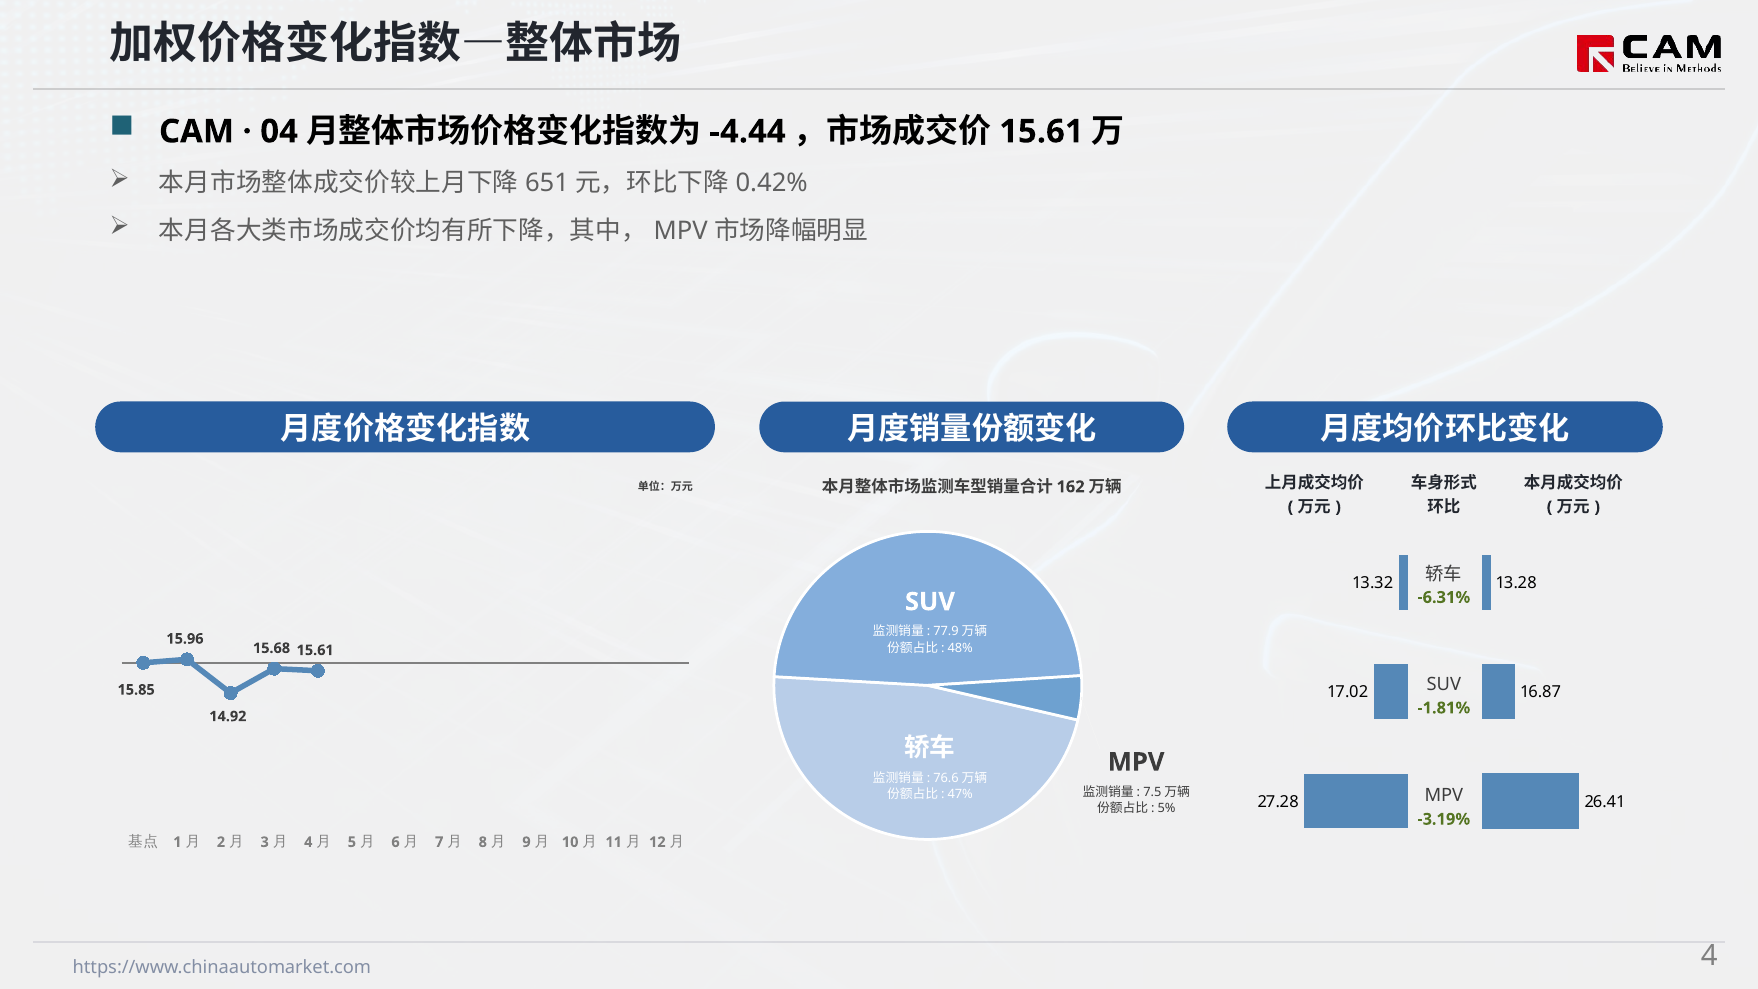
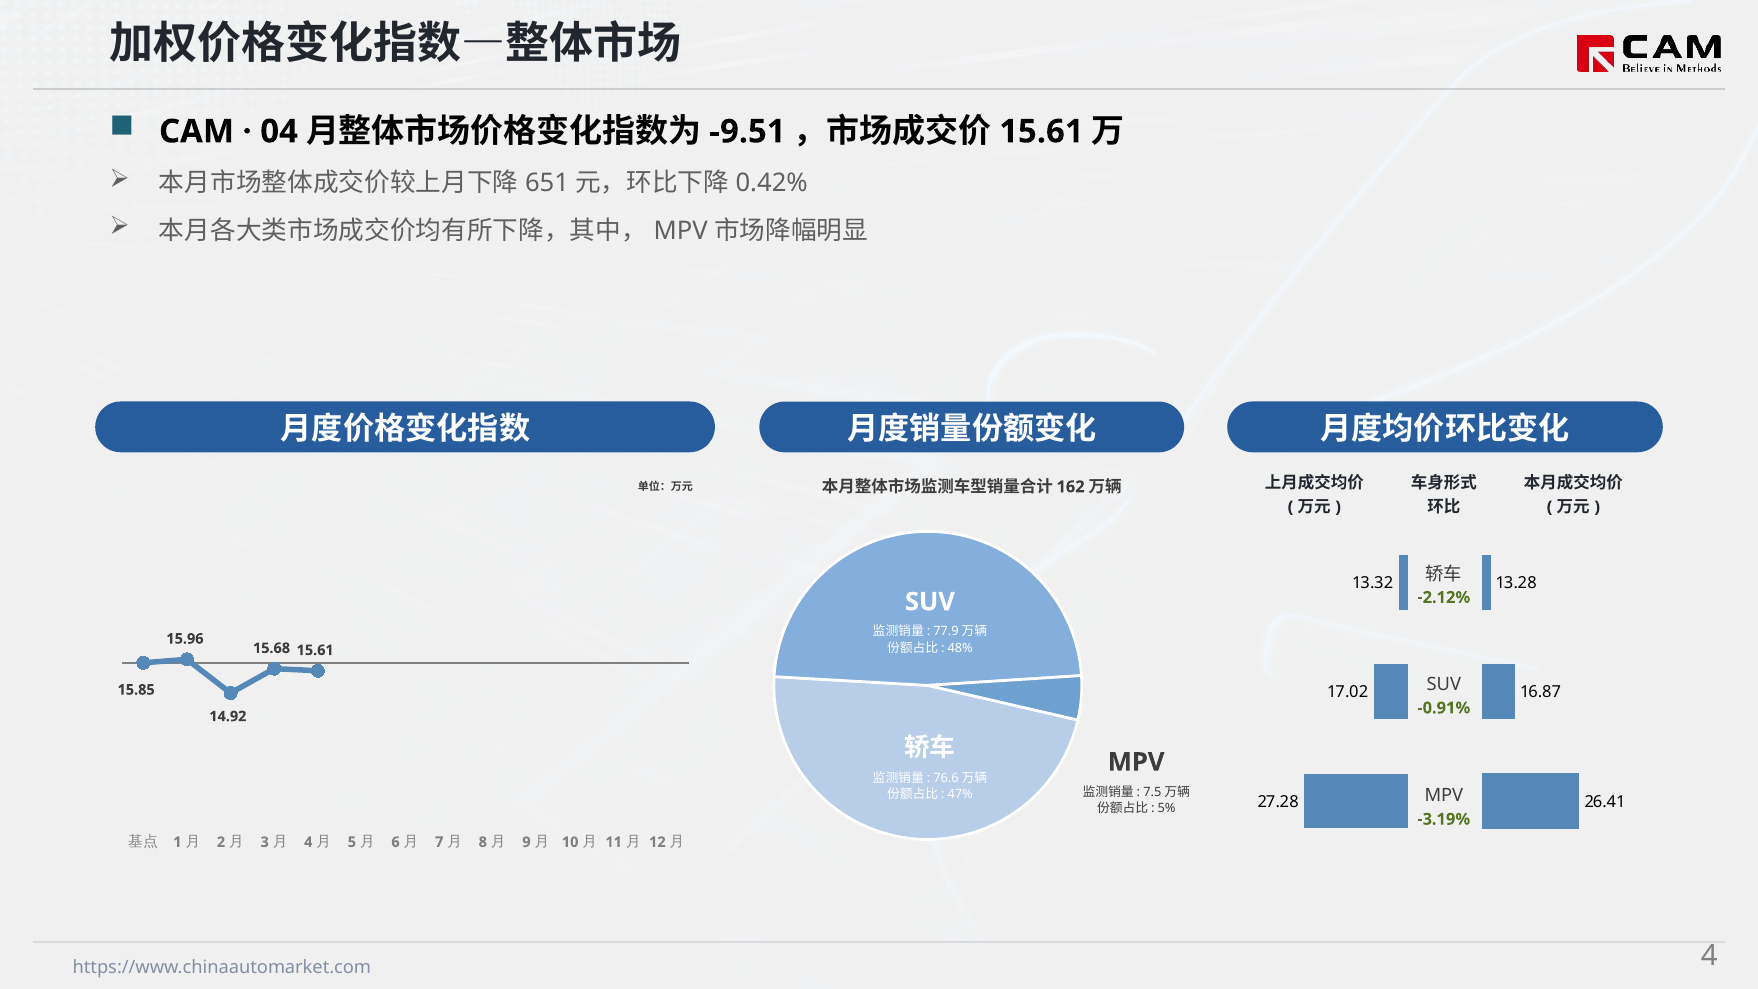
-4.44: -4.44 -> -9.51
-6.31%: -6.31% -> -2.12%
-1.81%: -1.81% -> -0.91%
